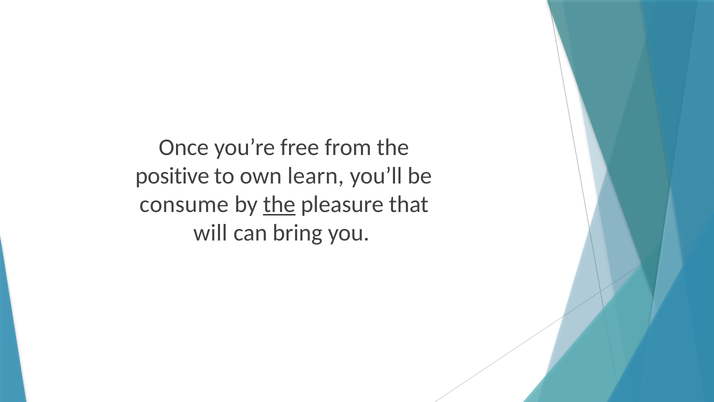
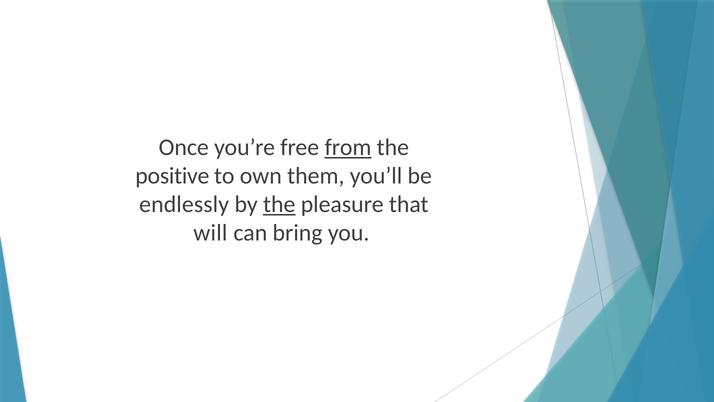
from underline: none -> present
learn: learn -> them
consume: consume -> endlessly
